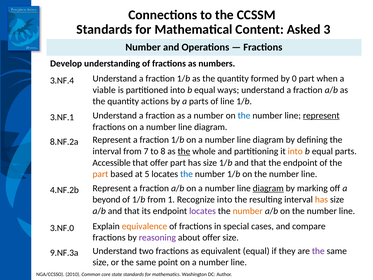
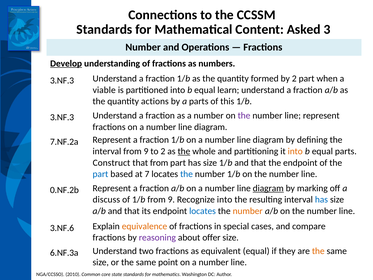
Develop underline: none -> present
3.NF.4 at (62, 80): 3.NF.4 -> 3.NF.3
by 0: 0 -> 2
ways: ways -> learn
of line: line -> this
3.NF.1 at (62, 117): 3.NF.1 -> 3.NF.3
the at (244, 115) colour: blue -> purple
represent at (321, 115) underline: present -> none
8.NF.2a: 8.NF.2a -> 7.NF.2a
interval from 7: 7 -> 9
to 8: 8 -> 2
Accessible: Accessible -> Construct
that offer: offer -> from
part at (100, 174) colour: orange -> blue
5: 5 -> 7
4.NF.2b: 4.NF.2b -> 0.NF.2b
beyond: beyond -> discuss
1/b from 1: 1 -> 9
has at (321, 199) colour: orange -> blue
locates at (203, 211) colour: purple -> blue
3.NF.0: 3.NF.0 -> 3.NF.6
9.NF.3a: 9.NF.3a -> 6.NF.3a
the at (318, 251) colour: purple -> orange
